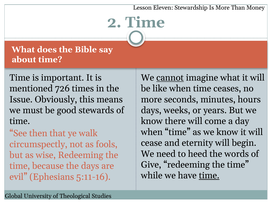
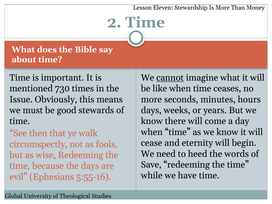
726: 726 -> 730
Give: Give -> Save
time at (209, 176) underline: present -> none
5:11-16: 5:11-16 -> 5:55-16
